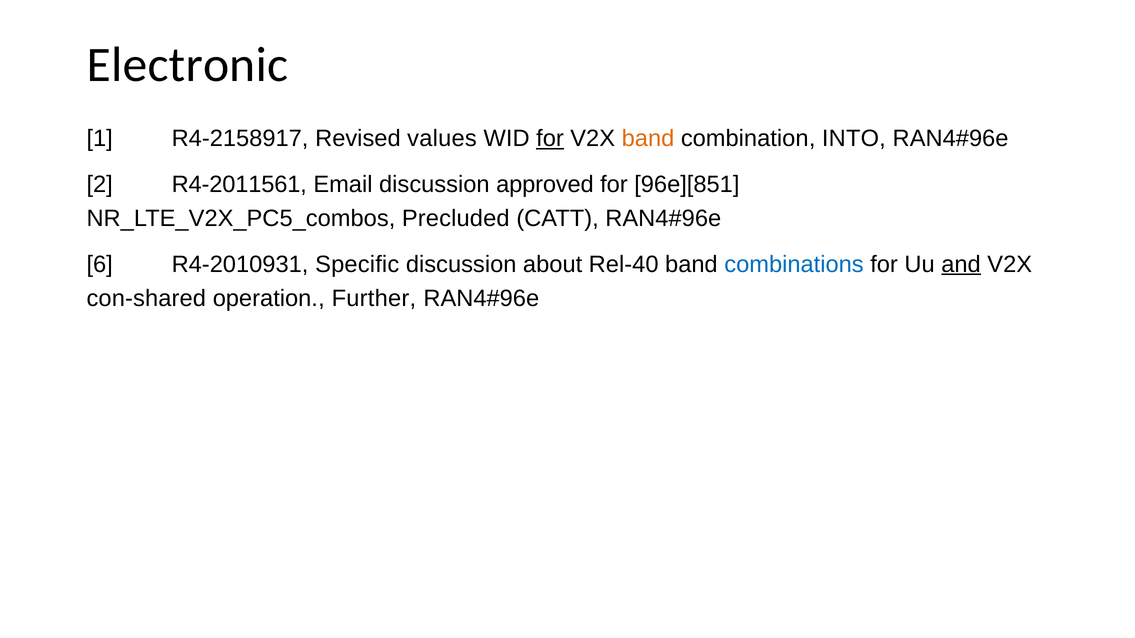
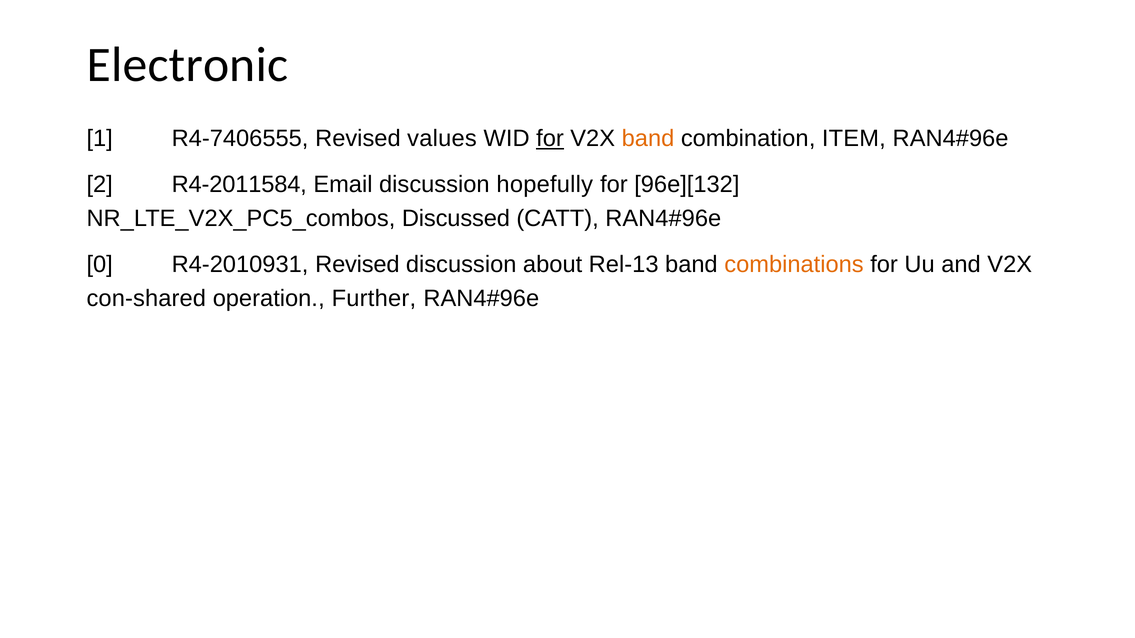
R4-2158917: R4-2158917 -> R4-7406555
INTO: INTO -> ITEM
R4-2011561: R4-2011561 -> R4-2011584
approved: approved -> hopefully
96e][851: 96e][851 -> 96e][132
Precluded: Precluded -> Discussed
6: 6 -> 0
R4-2010931 Specific: Specific -> Revised
Rel-40: Rel-40 -> Rel-13
combinations colour: blue -> orange
and underline: present -> none
